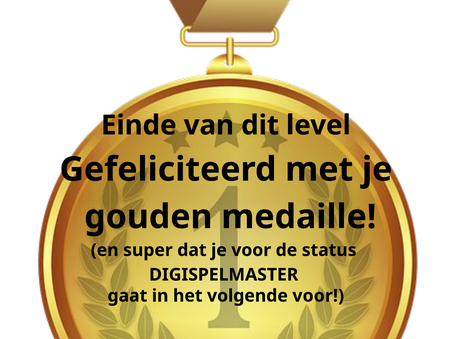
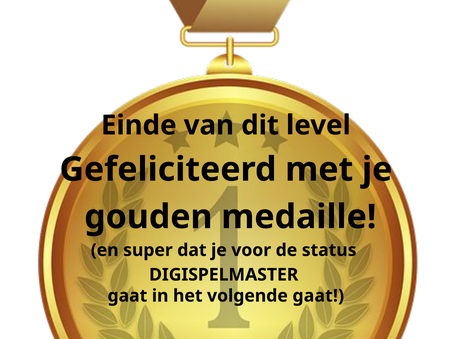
volgende voor: voor -> gaat
